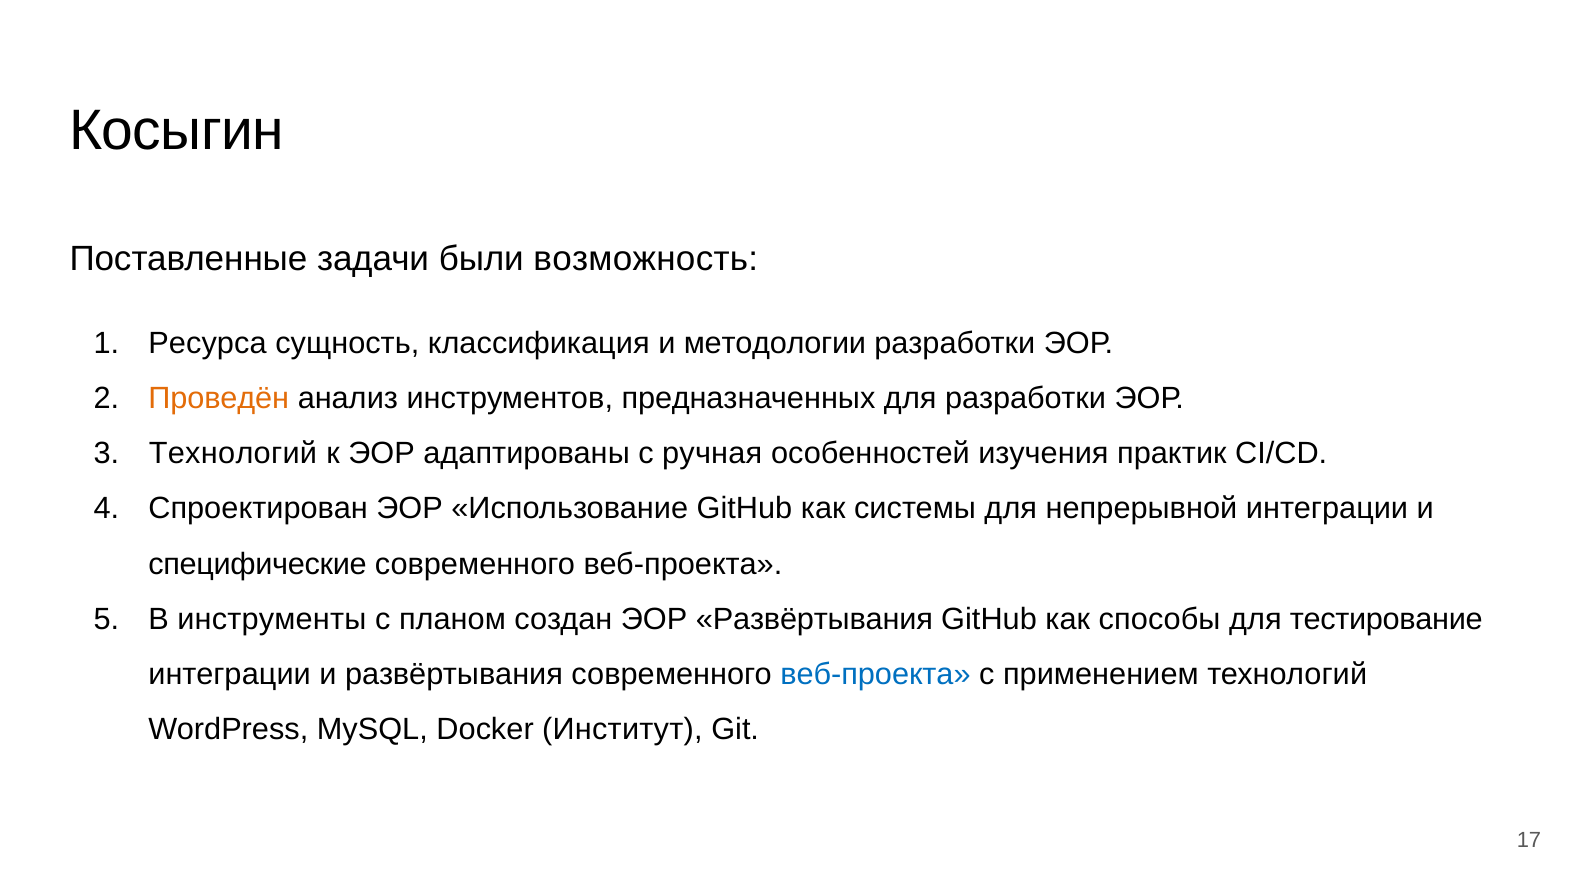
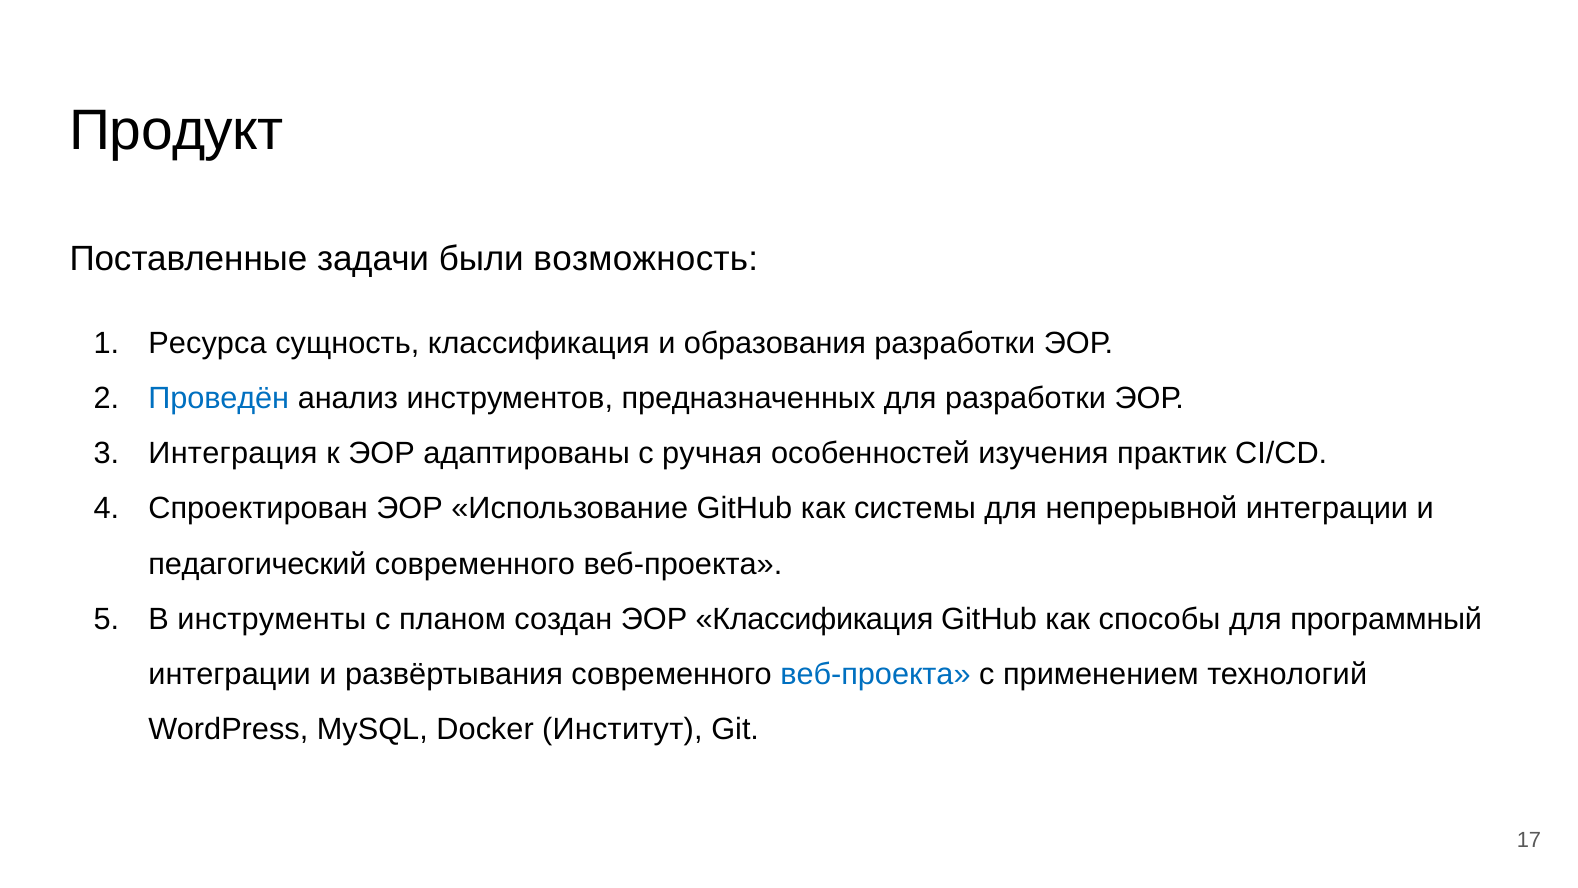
Косыгин: Косыгин -> Продукт
методологии: методологии -> образования
Проведён colour: orange -> blue
Технологий at (233, 453): Технологий -> Интеграция
специфические: специфические -> педагогический
ЭОР Развёртывания: Развёртывания -> Классификация
тестирование: тестирование -> программный
